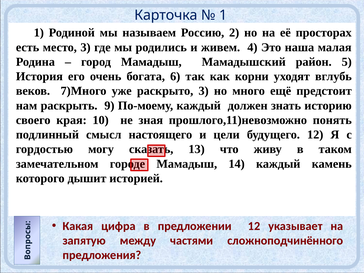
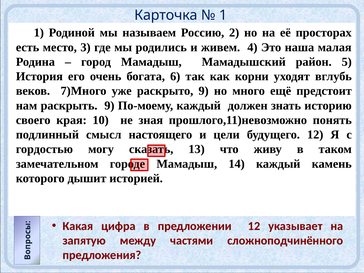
раскрыто 3: 3 -> 9
